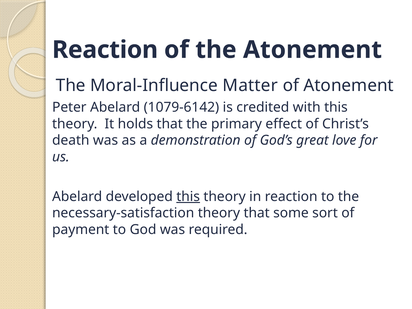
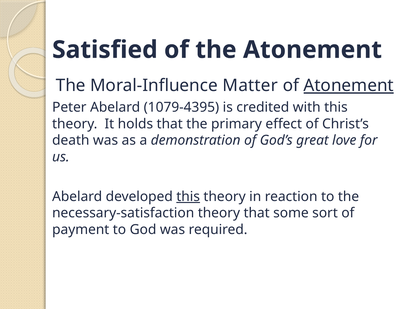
Reaction at (105, 50): Reaction -> Satisfied
Atonement at (349, 86) underline: none -> present
1079-6142: 1079-6142 -> 1079-4395
